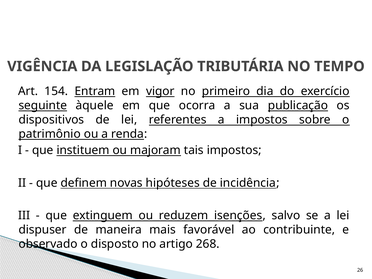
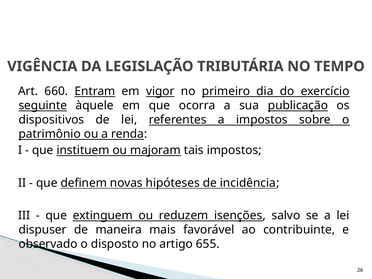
154: 154 -> 660
268: 268 -> 655
